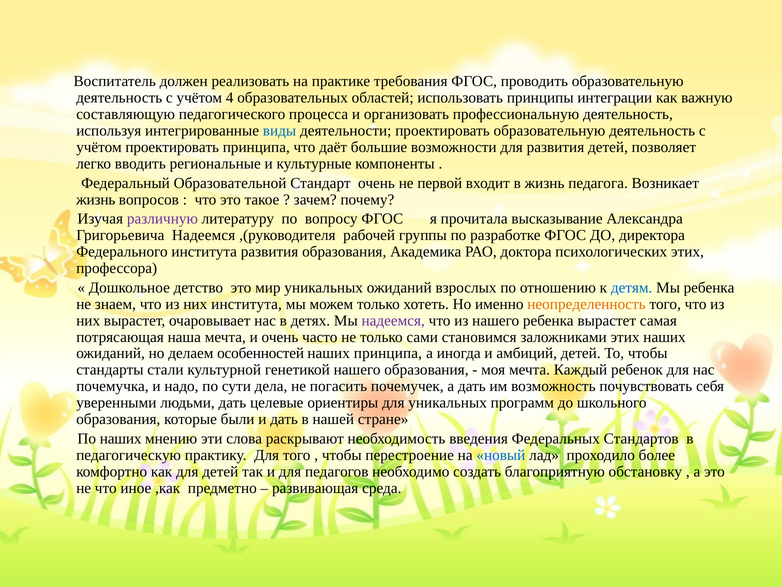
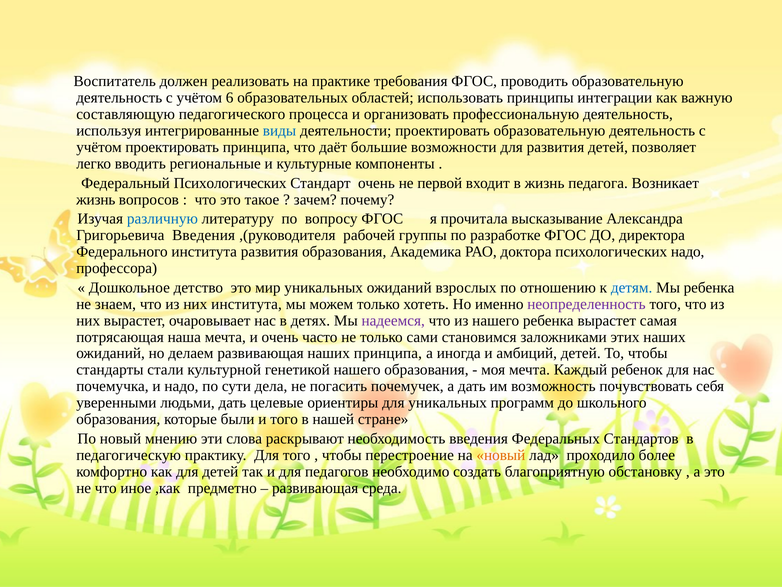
4: 4 -> 6
Федеральный Образовательной: Образовательной -> Психологических
различную colour: purple -> blue
Григорьевича Надеемся: Надеемся -> Введения
психологических этих: этих -> надо
неопределенность colour: orange -> purple
делаем особенностей: особенностей -> развивающая
и дать: дать -> того
По наших: наших -> новый
новый at (501, 455) colour: blue -> orange
